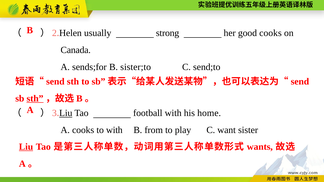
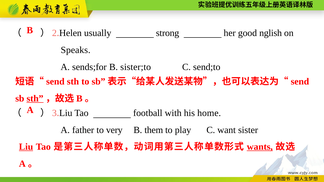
good cooks: cooks -> nglish
Canada: Canada -> Speaks
Liu at (66, 113) underline: present -> none
A cooks: cooks -> father
to with: with -> very
from: from -> them
wants underline: none -> present
